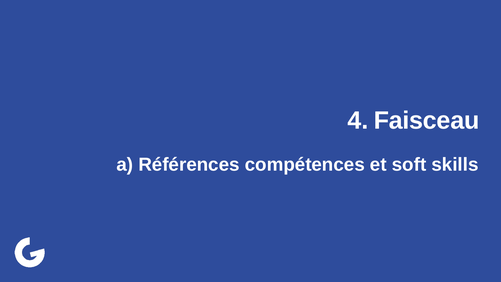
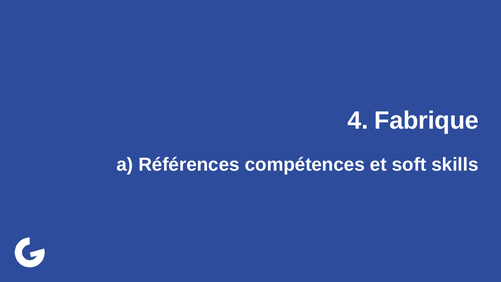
Faisceau: Faisceau -> Fabrique
